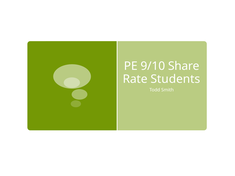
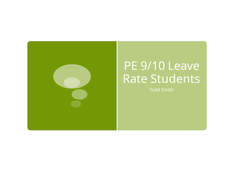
Share: Share -> Leave
